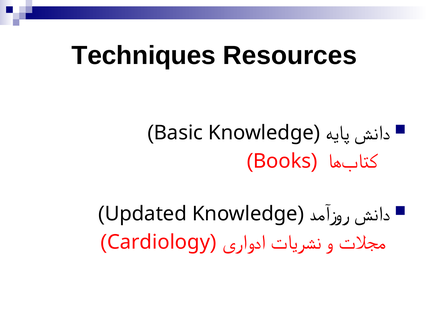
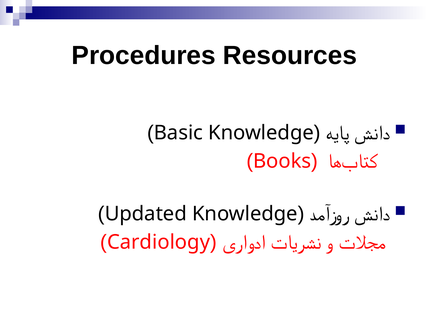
Techniques: Techniques -> Procedures
